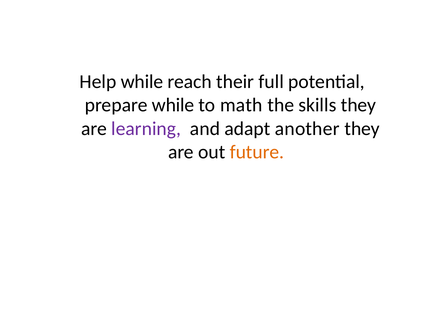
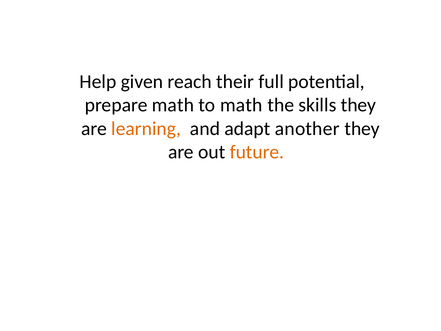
Help while: while -> given
prepare while: while -> math
learning colour: purple -> orange
